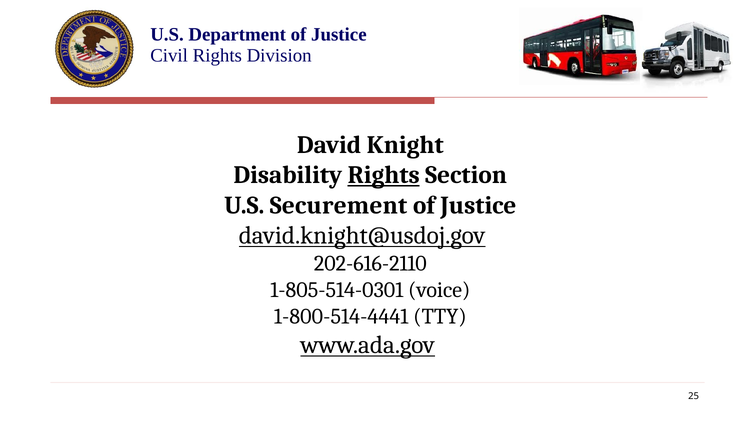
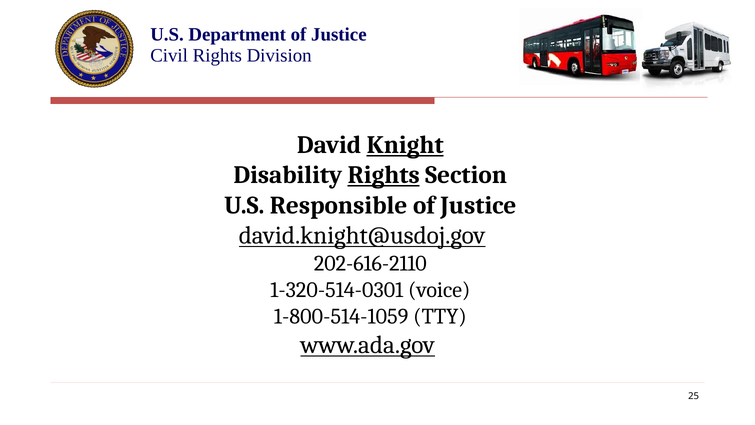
Knight underline: none -> present
Securement: Securement -> Responsible
1-805-514-0301: 1-805-514-0301 -> 1-320-514-0301
1-800-514-4441: 1-800-514-4441 -> 1-800-514-1059
